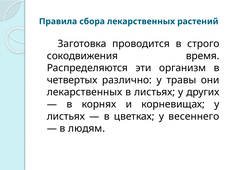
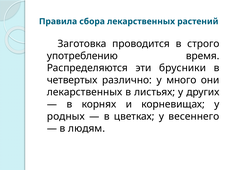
сокодвижения: сокодвижения -> употреблению
организм: организм -> брусники
травы: травы -> много
листьях at (66, 117): листьях -> родных
